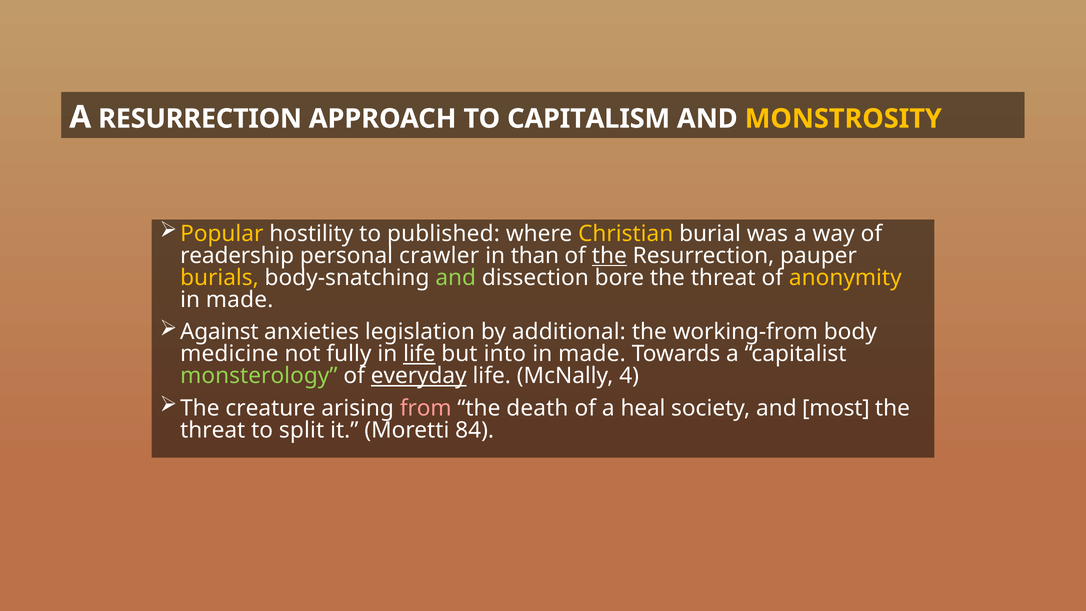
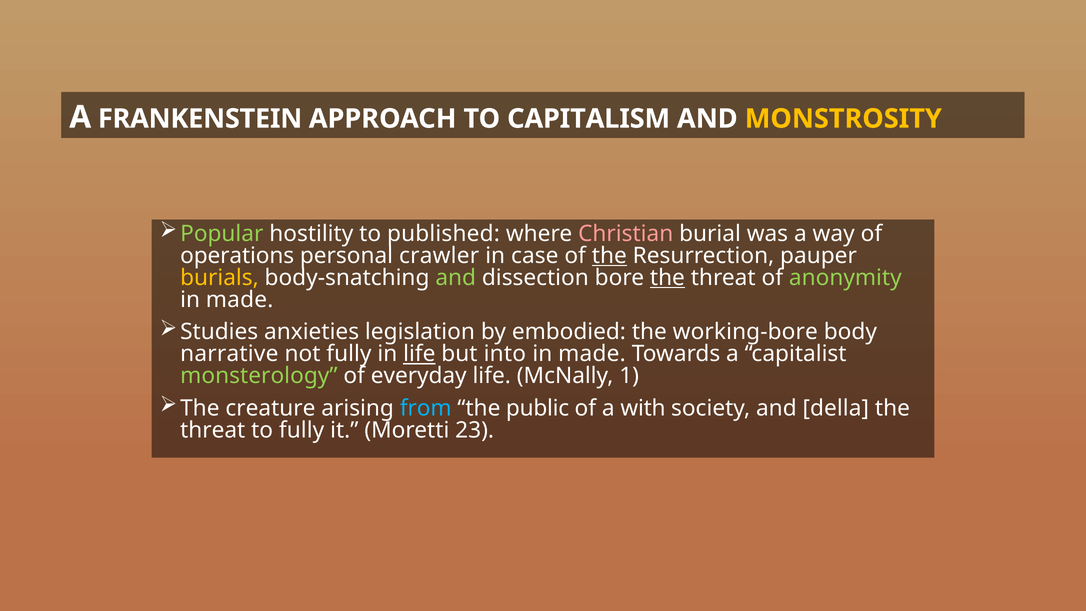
A RESURRECTION: RESURRECTION -> FRANKENSTEIN
Popular colour: yellow -> light green
Christian colour: yellow -> pink
readership: readership -> operations
than: than -> case
the at (667, 278) underline: none -> present
anonymity colour: yellow -> light green
Against: Against -> Studies
additional: additional -> embodied
working-from: working-from -> working-bore
medicine: medicine -> narrative
everyday underline: present -> none
4: 4 -> 1
from colour: pink -> light blue
death: death -> public
heal: heal -> with
most: most -> della
to split: split -> fully
84: 84 -> 23
